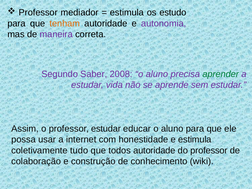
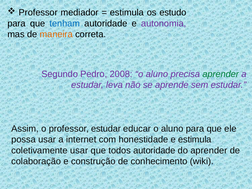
tenham colour: orange -> blue
maneira colour: purple -> orange
Saber: Saber -> Pedro
vida: vida -> leva
coletivamente tudo: tudo -> usar
do professor: professor -> aprender
